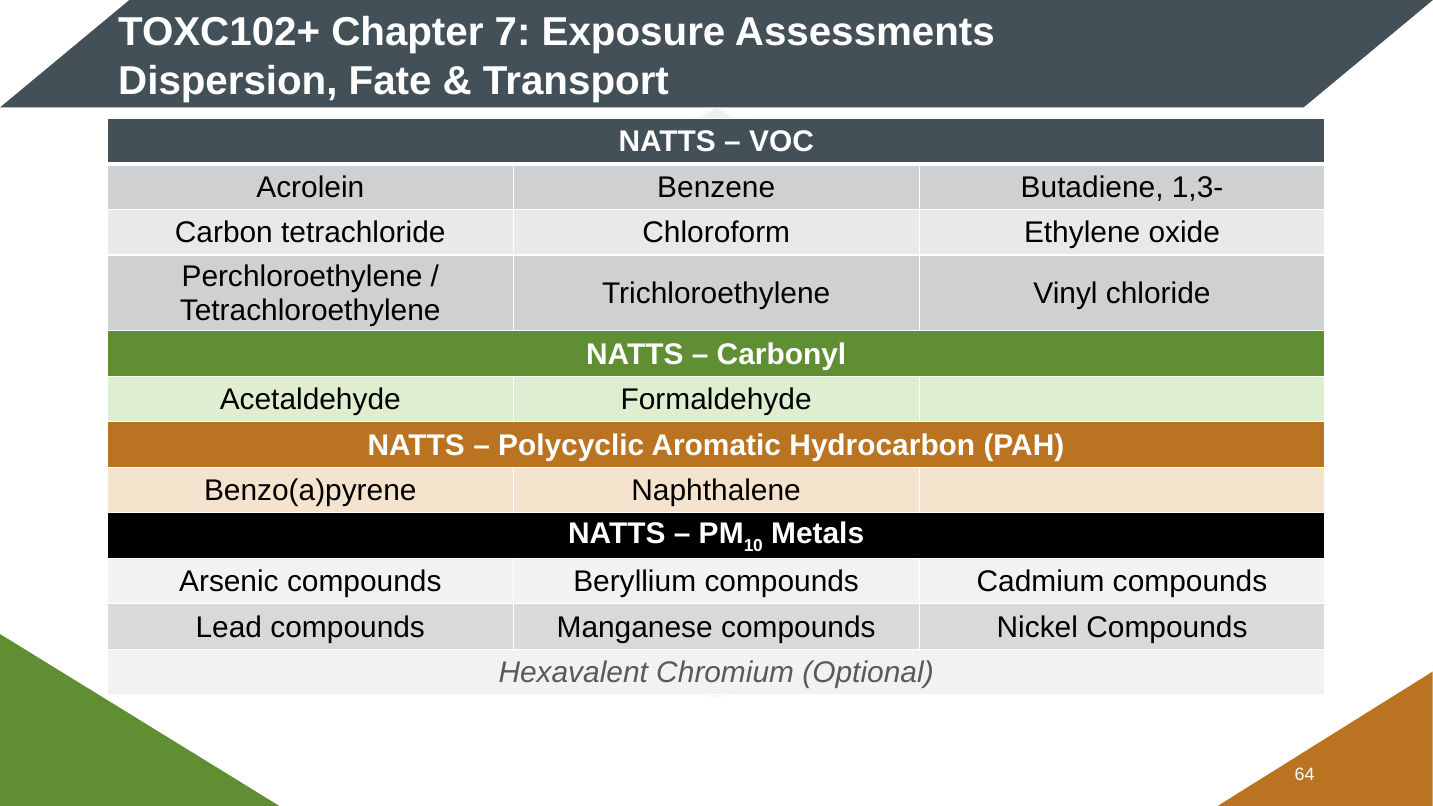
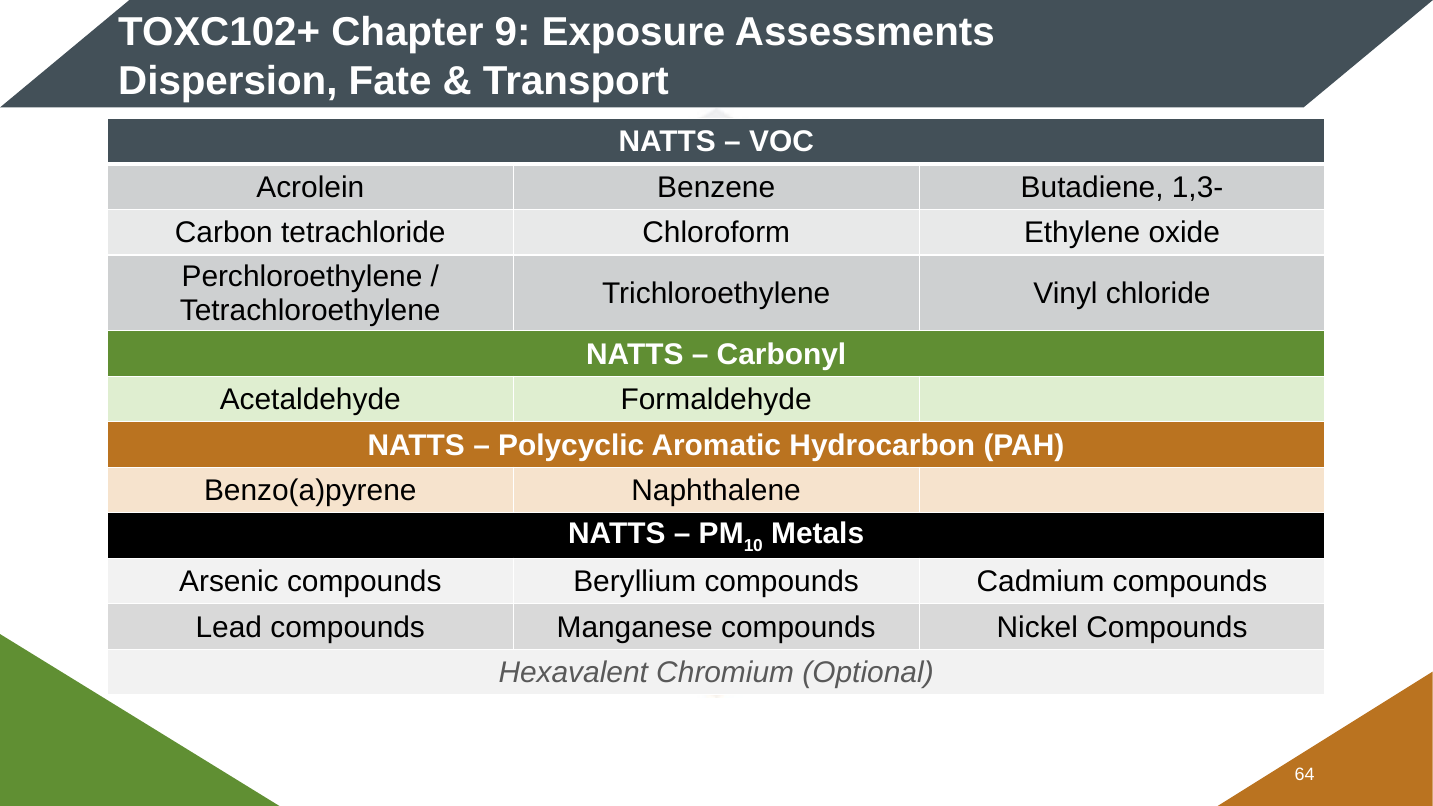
7: 7 -> 9
